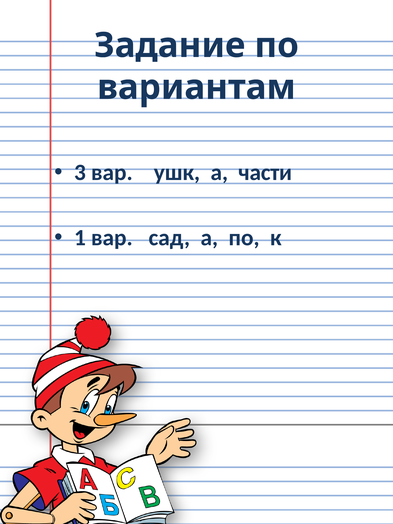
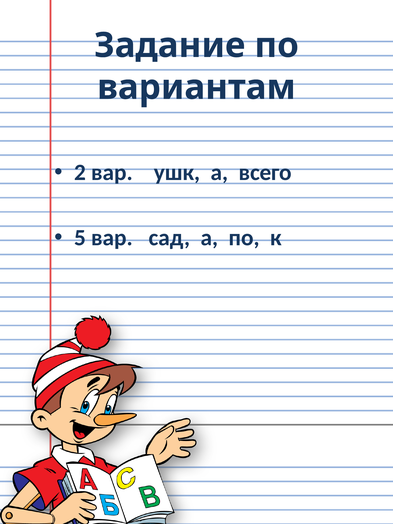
3: 3 -> 2
части: части -> всего
1: 1 -> 5
